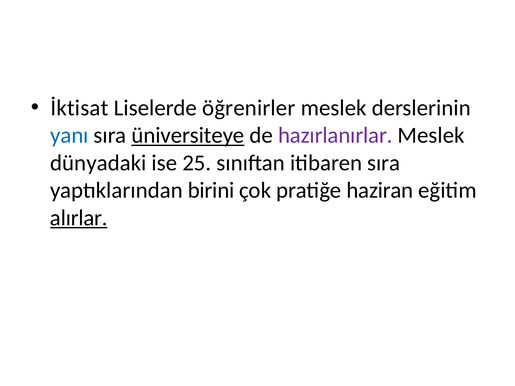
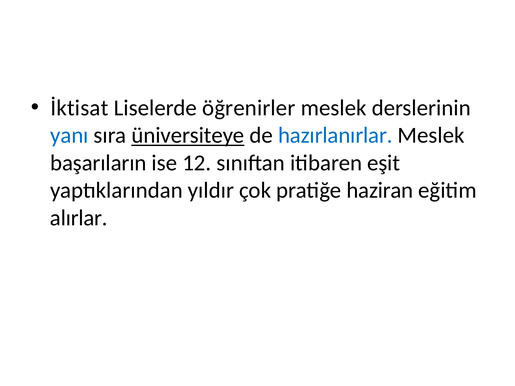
hazırlanırlar colour: purple -> blue
dünyadaki: dünyadaki -> başarıların
25: 25 -> 12
itibaren sıra: sıra -> eşit
birini: birini -> yıldır
alırlar underline: present -> none
